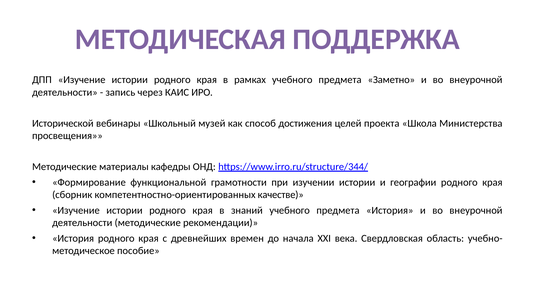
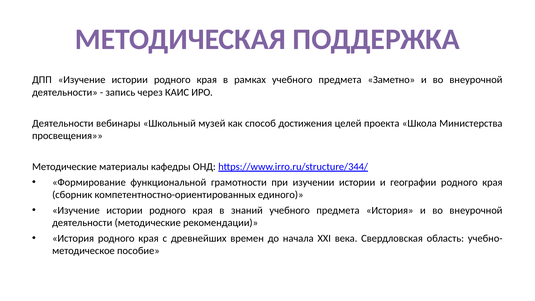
Исторической at (63, 123): Исторической -> Деятельности
качестве: качестве -> единого
